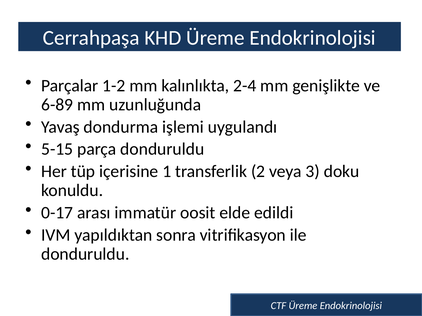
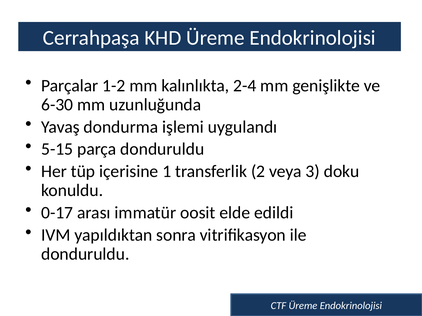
6-89: 6-89 -> 6-30
